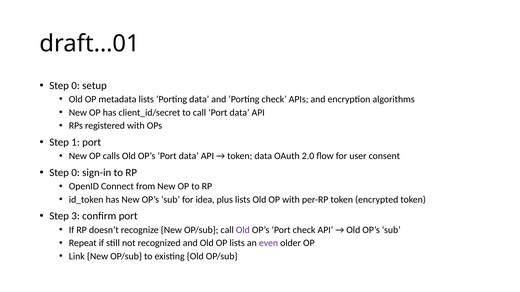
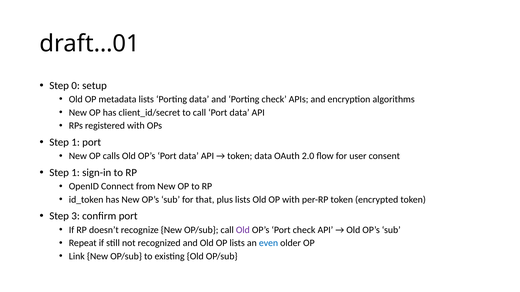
0 at (76, 173): 0 -> 1
idea: idea -> that
even colour: purple -> blue
